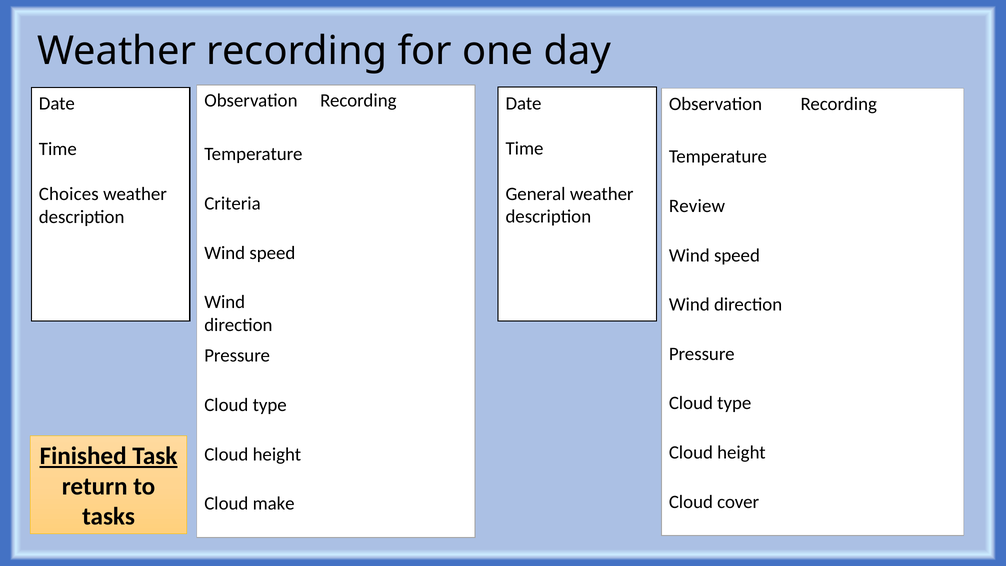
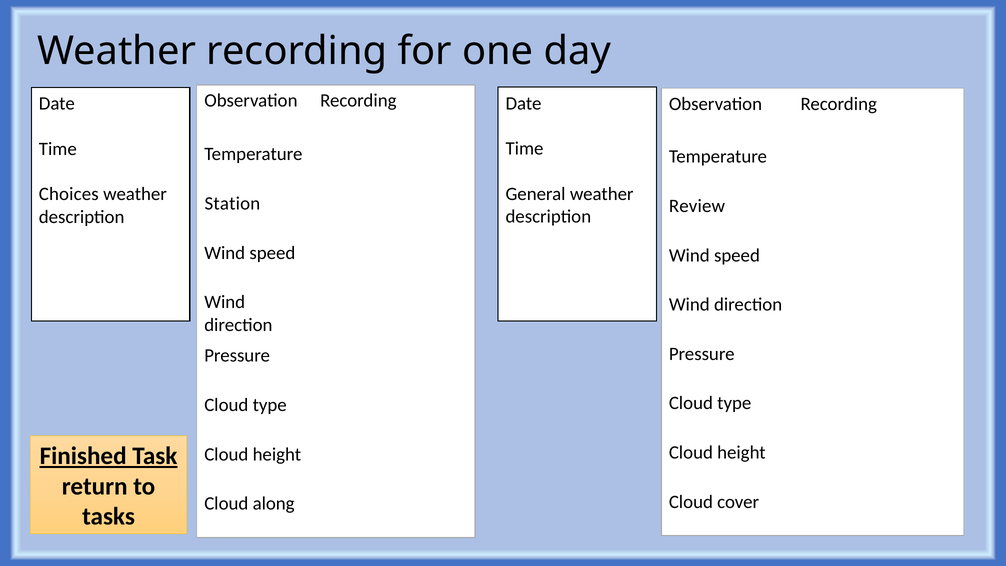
Criteria: Criteria -> Station
make: make -> along
